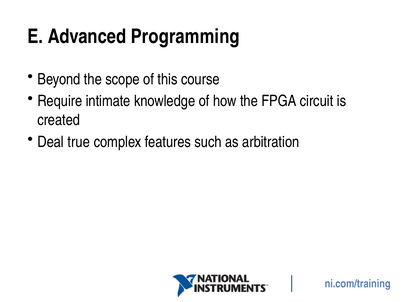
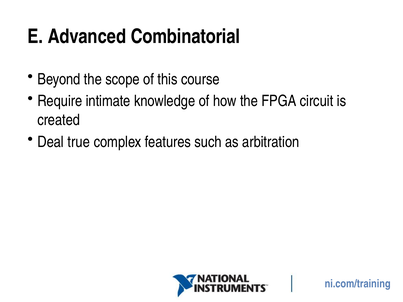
Programming: Programming -> Combinatorial
